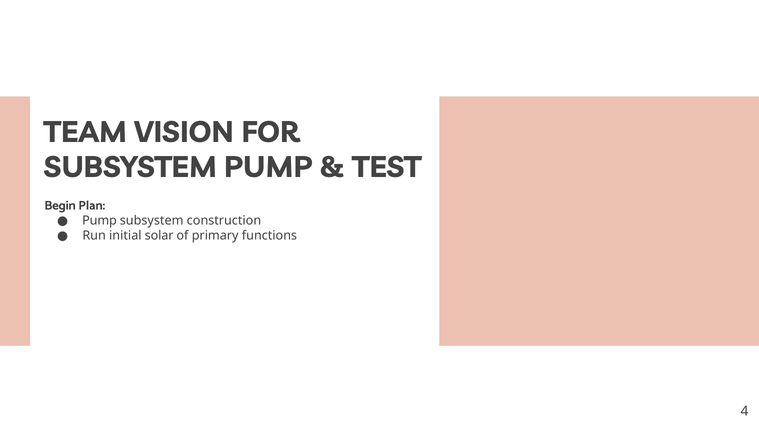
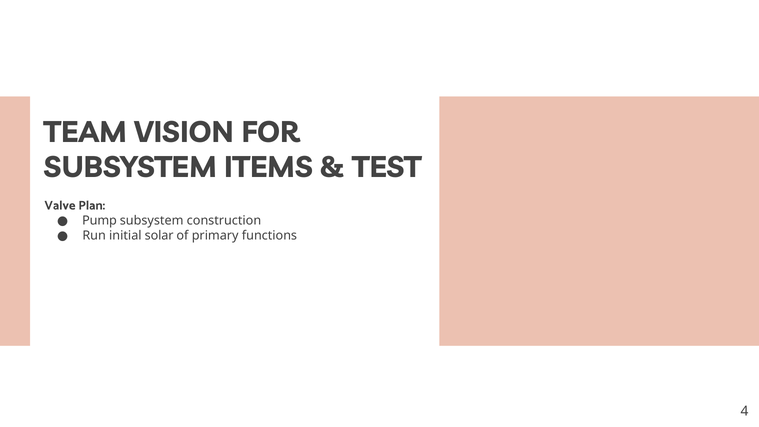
SUBSYSTEM PUMP: PUMP -> ITEMS
Begin: Begin -> Valve
